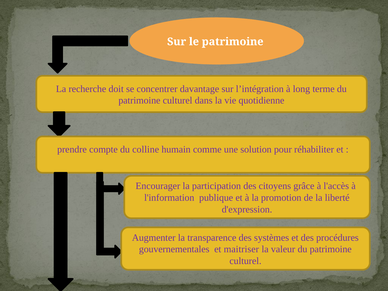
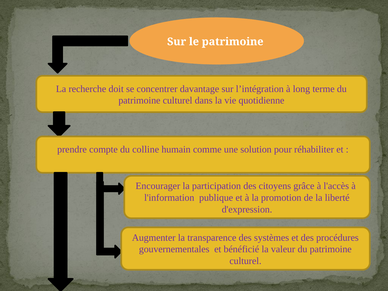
maitriser: maitriser -> bénéficié
